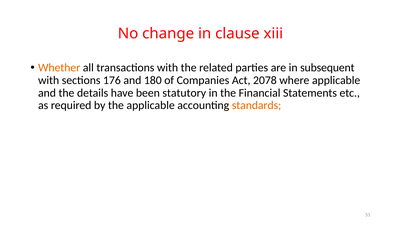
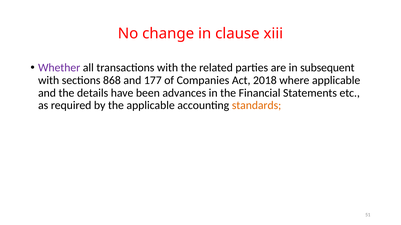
Whether colour: orange -> purple
176: 176 -> 868
180: 180 -> 177
2078: 2078 -> 2018
statutory: statutory -> advances
